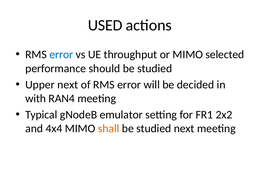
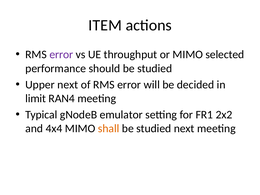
USED: USED -> ITEM
error at (61, 55) colour: blue -> purple
with: with -> limit
